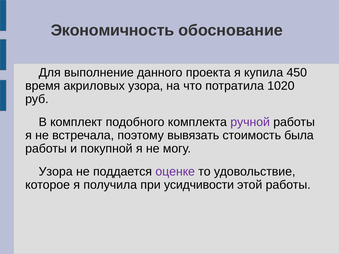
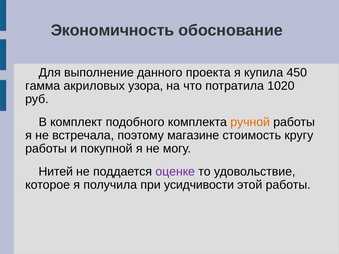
время: время -> гамма
ручной colour: purple -> orange
вывязать: вывязать -> магазине
была: была -> кругу
Узора at (56, 172): Узора -> Нитей
